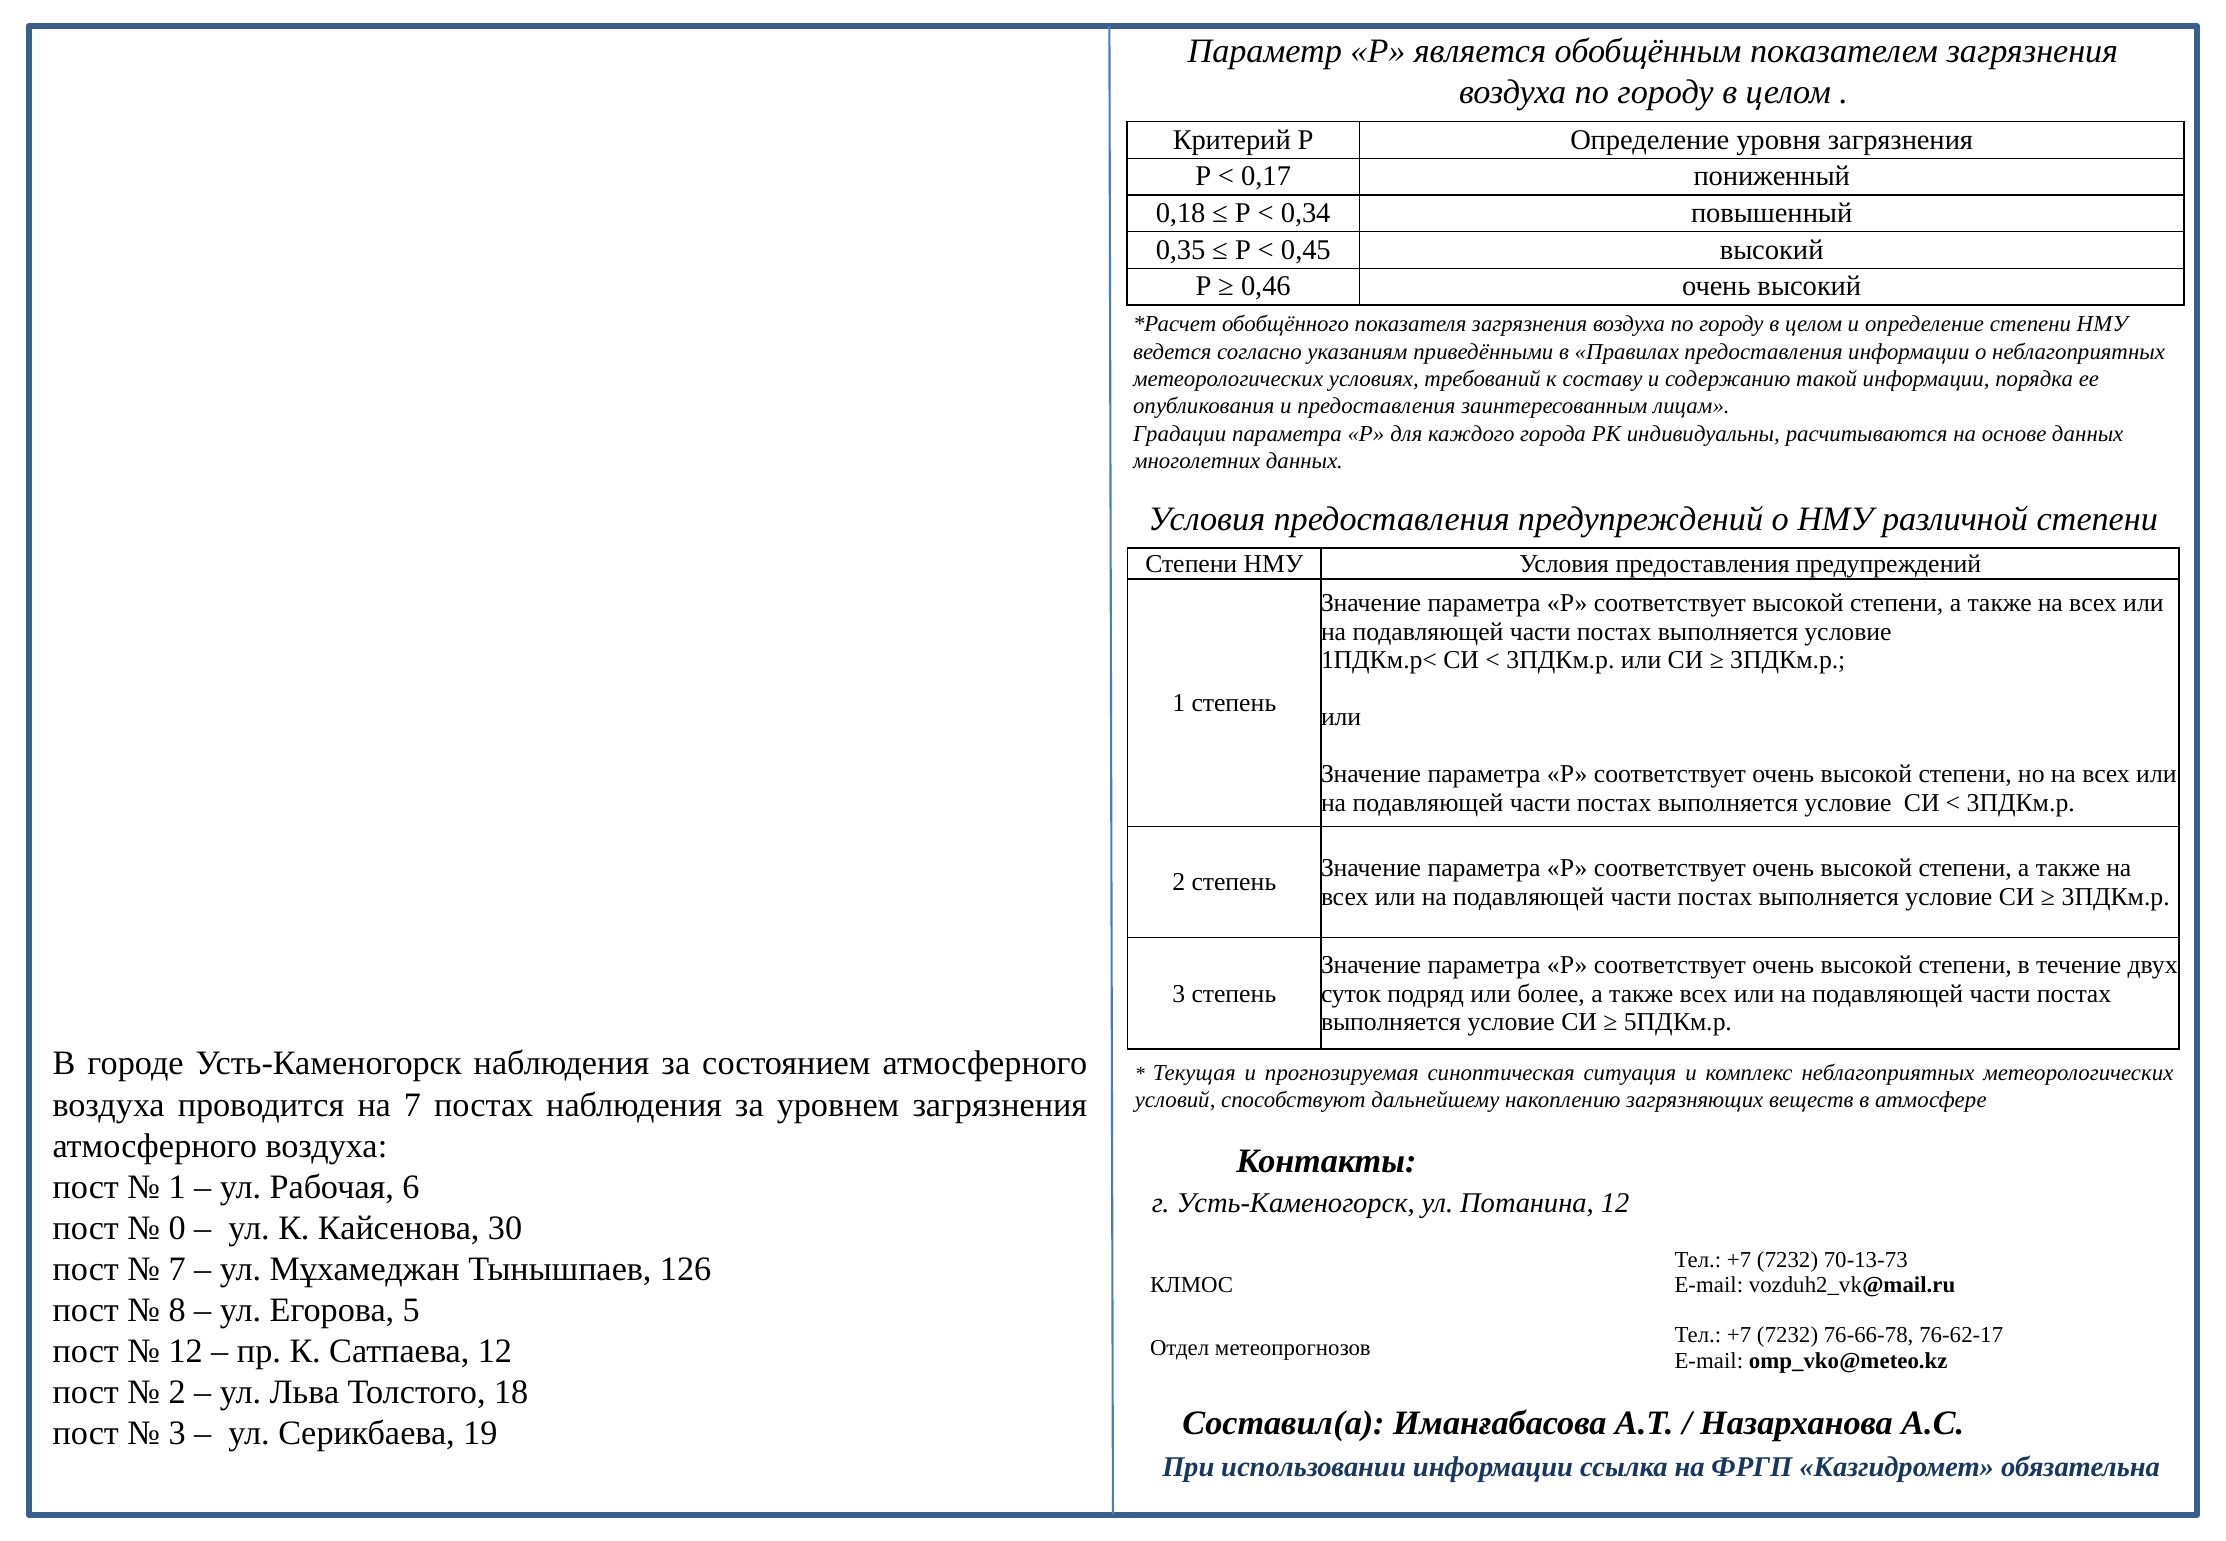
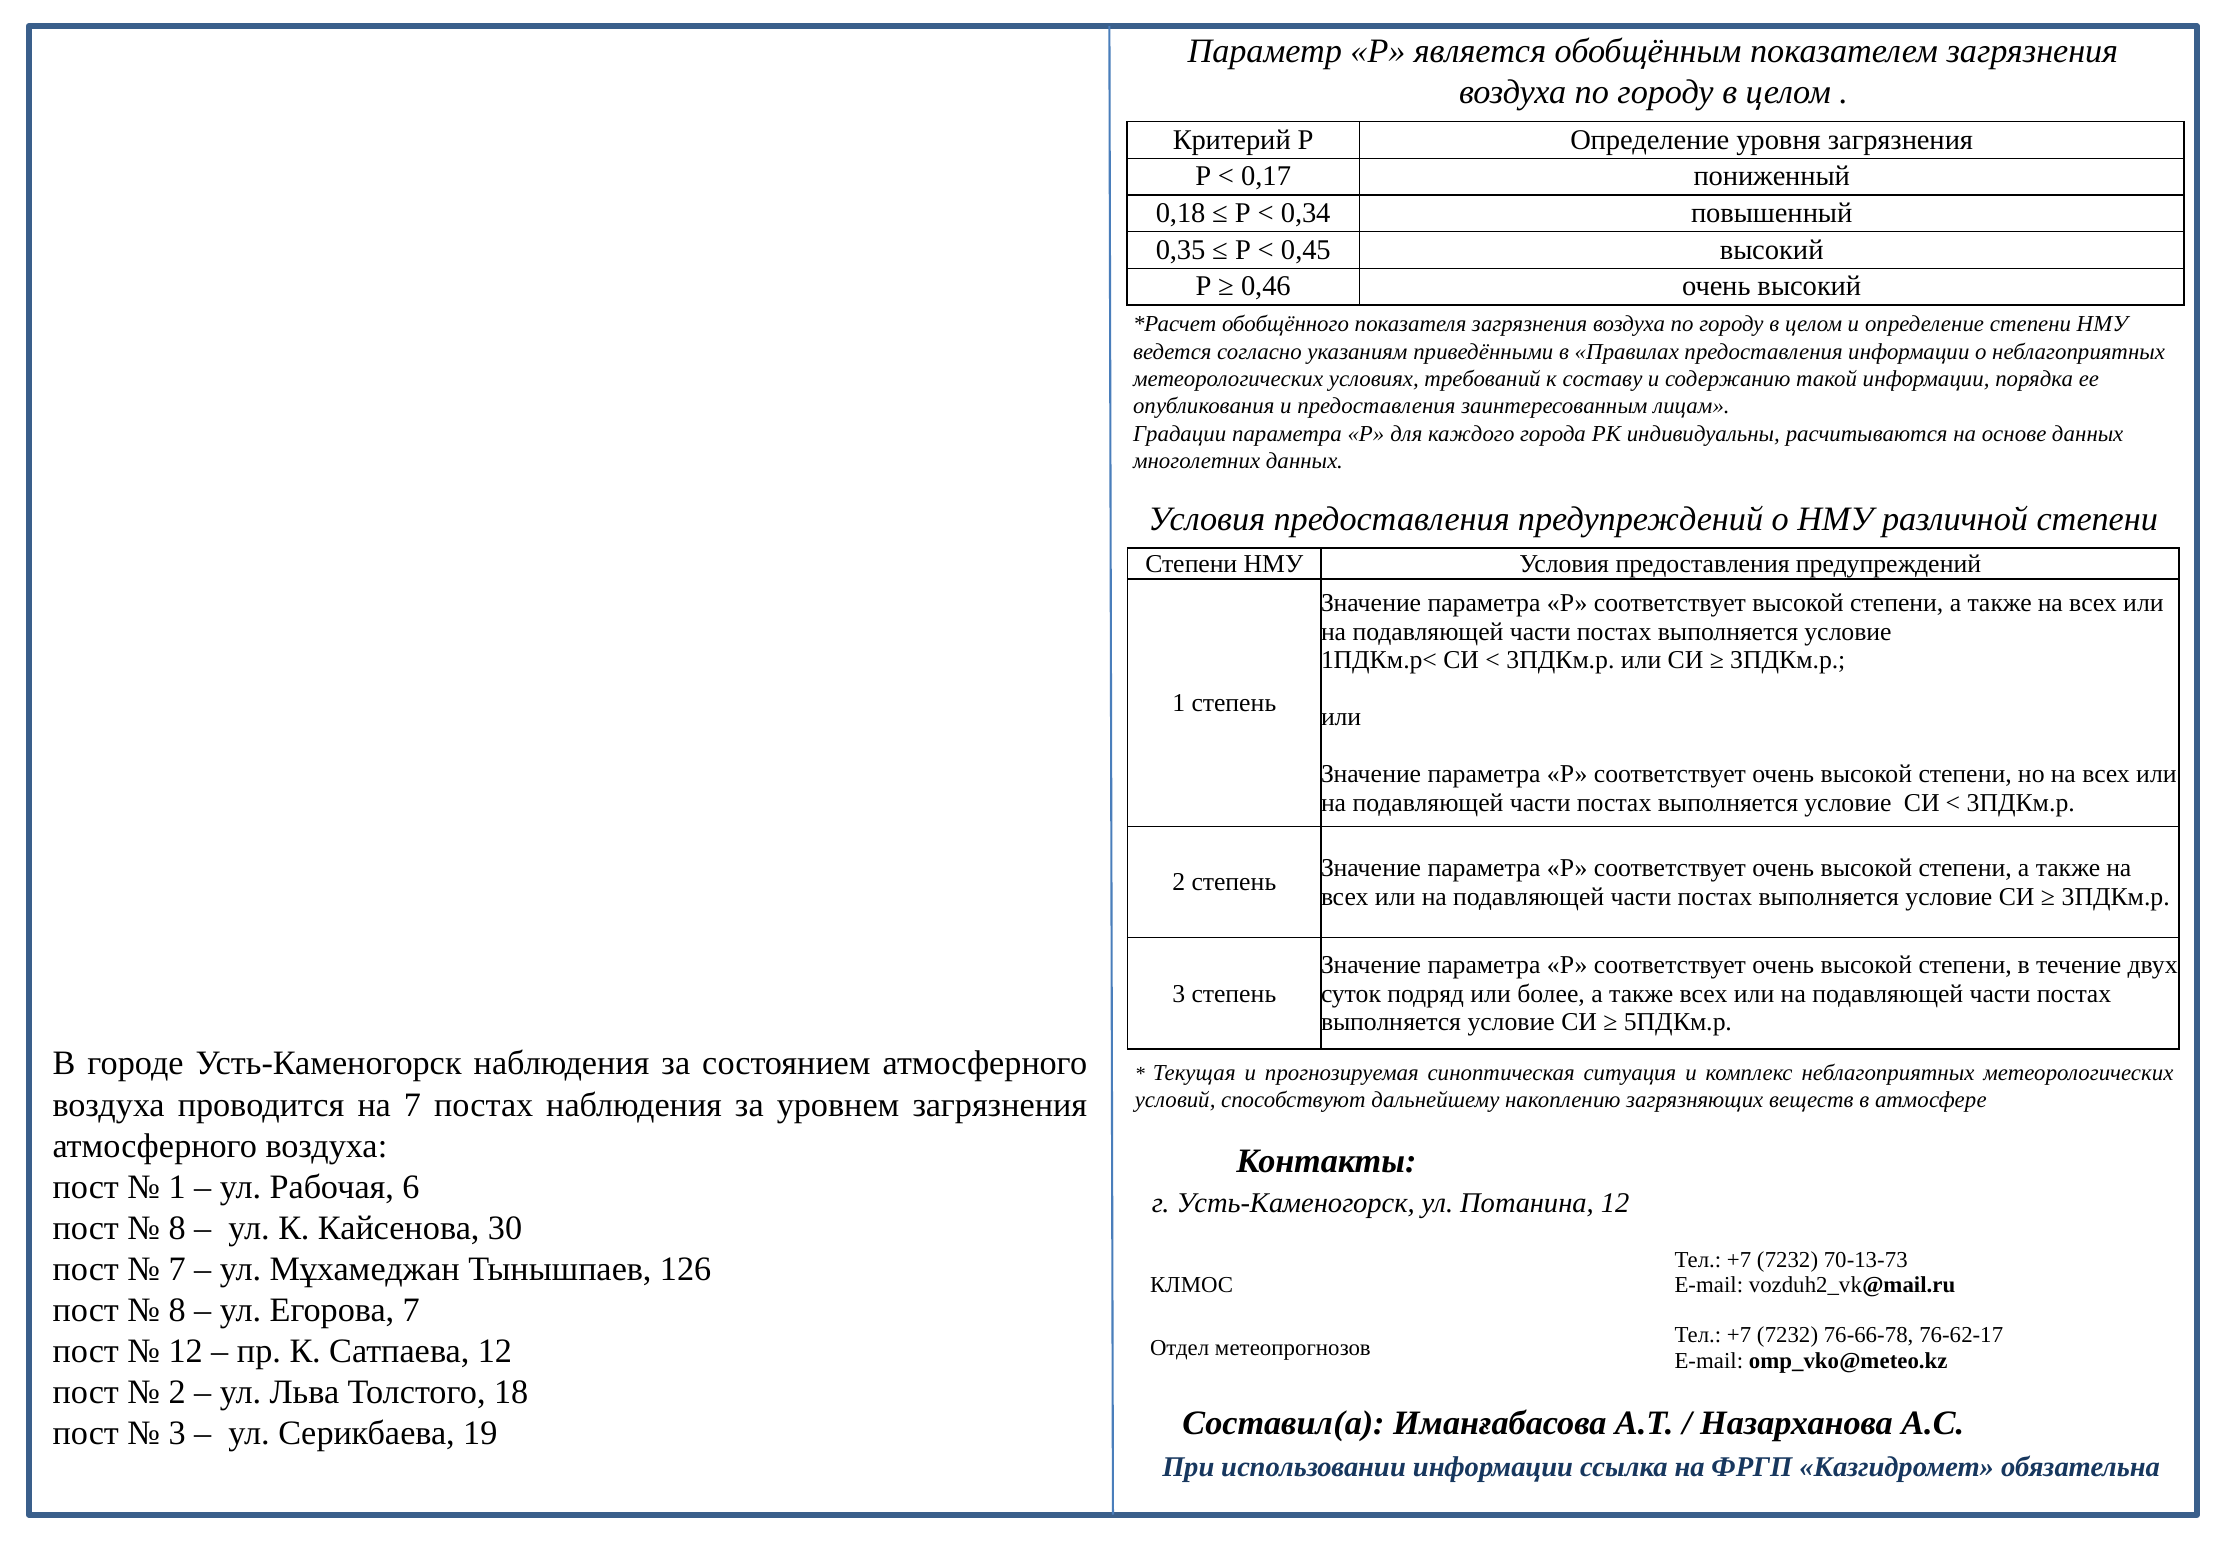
0 at (177, 1228): 0 -> 8
Егорова 5: 5 -> 7
